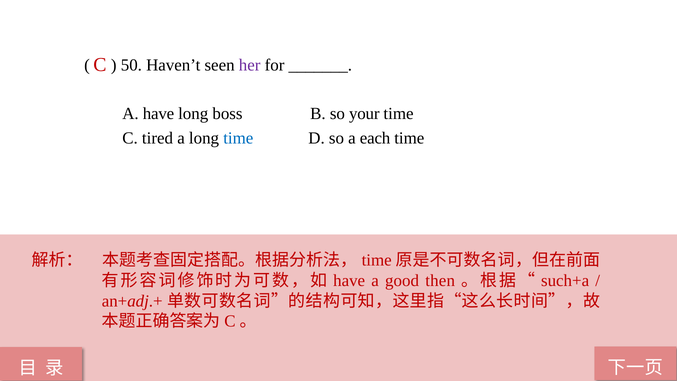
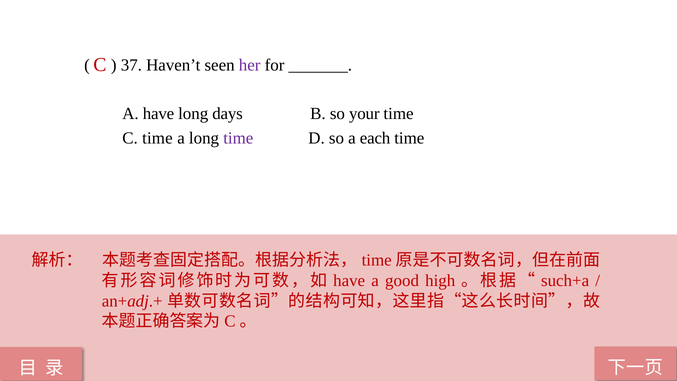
50: 50 -> 37
boss: boss -> days
C tired: tired -> time
time at (238, 138) colour: blue -> purple
then: then -> high
